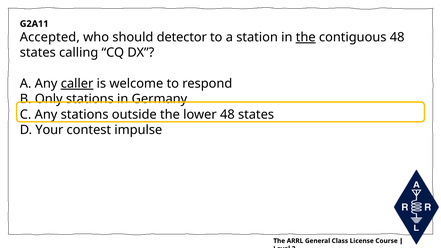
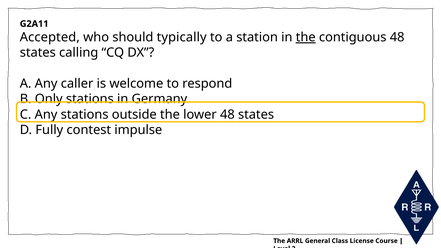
detector: detector -> typically
caller underline: present -> none
Your: Your -> Fully
